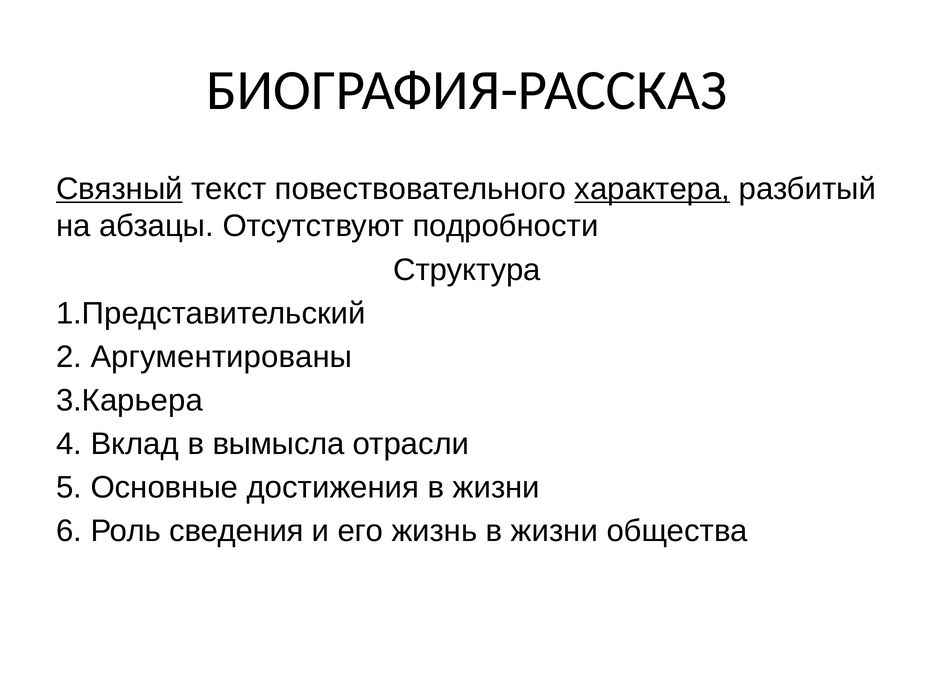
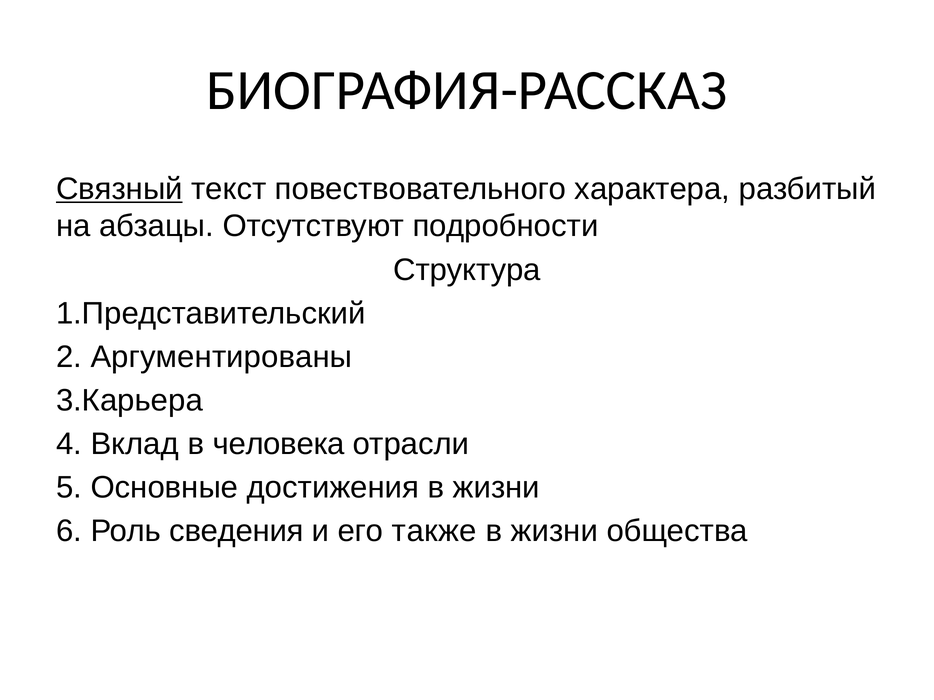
характера underline: present -> none
вымысла: вымысла -> человека
жизнь: жизнь -> также
